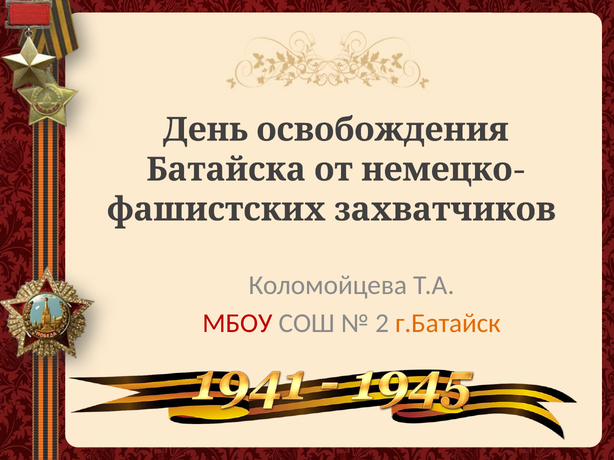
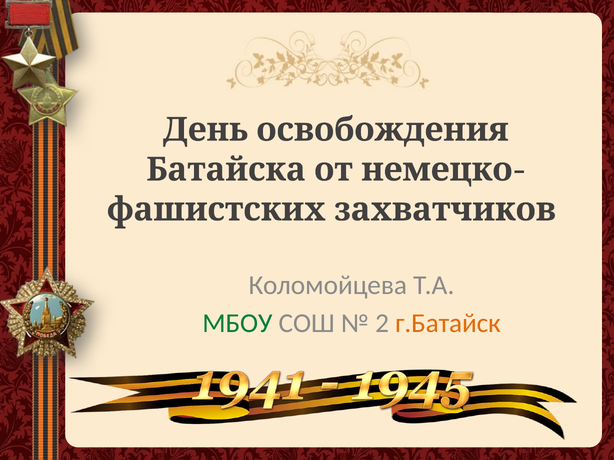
МБОУ colour: red -> green
